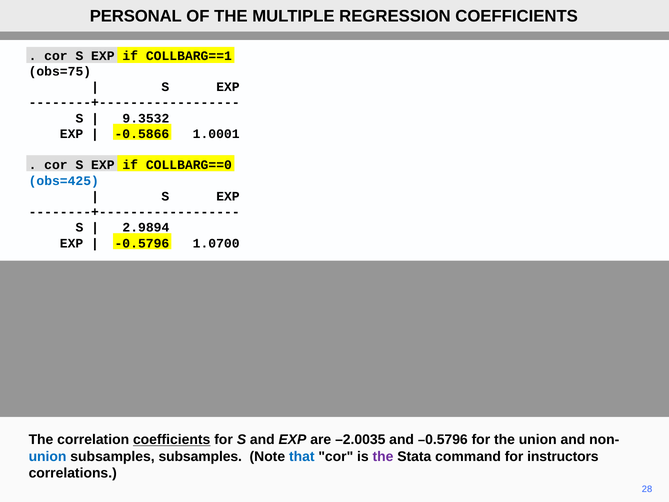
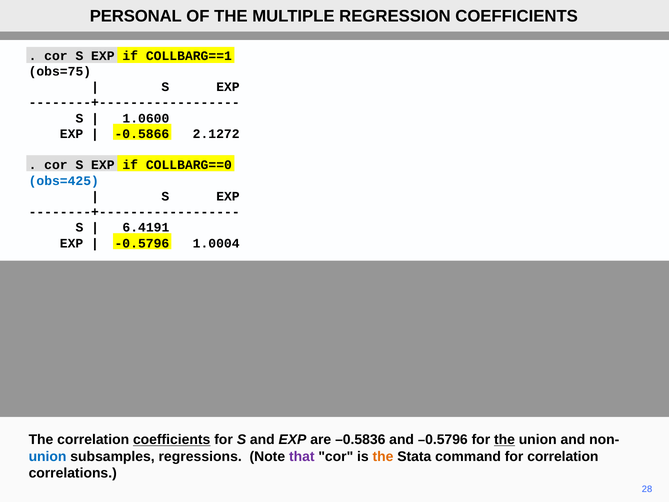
9.3532: 9.3532 -> 1.0600
1.0001: 1.0001 -> 2.1272
2.9894: 2.9894 -> 6.4191
1.0700: 1.0700 -> 1.0004
–2.0035: –2.0035 -> –0.5836
the at (504, 440) underline: none -> present
subsamples subsamples: subsamples -> regressions
that colour: blue -> purple
the at (383, 456) colour: purple -> orange
for instructors: instructors -> correlation
